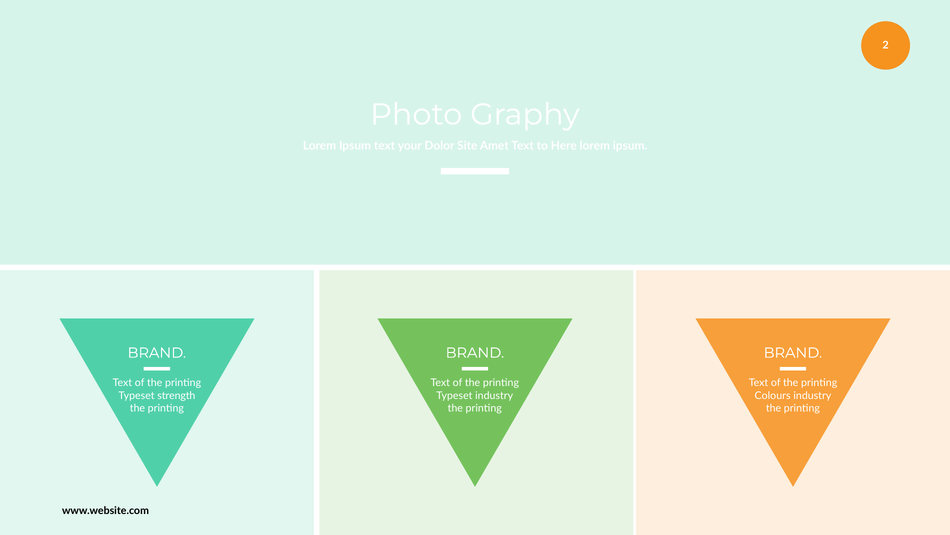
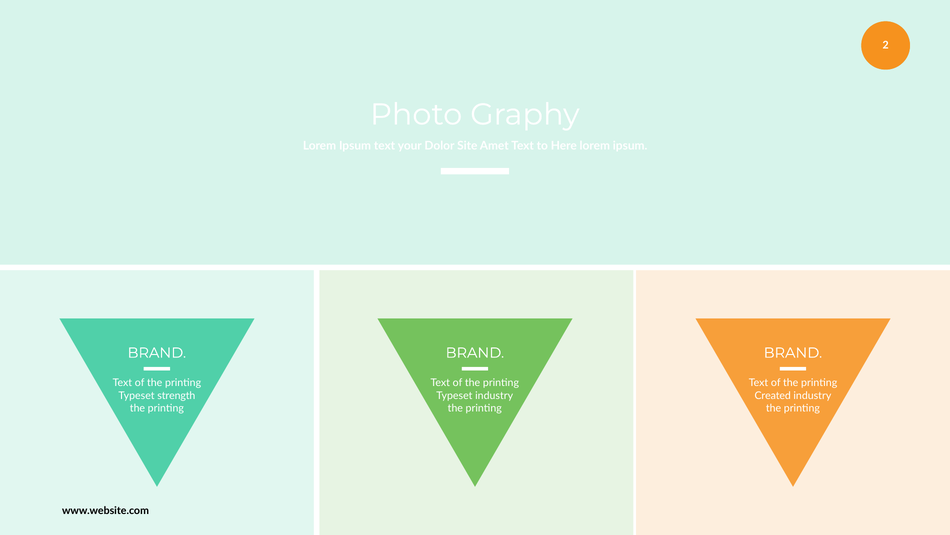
Colours: Colours -> Created
